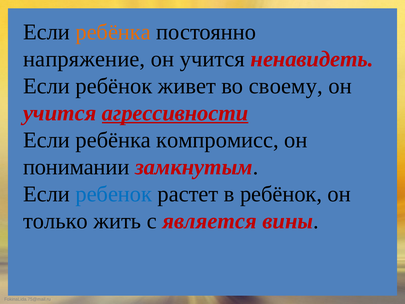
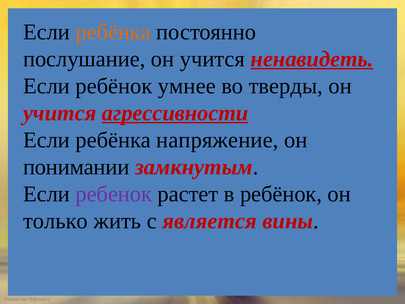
напряжение: напряжение -> послушание
ненавидеть underline: none -> present
живет: живет -> умнее
своему: своему -> тверды
компромисс: компромисс -> напряжение
ребенок colour: blue -> purple
